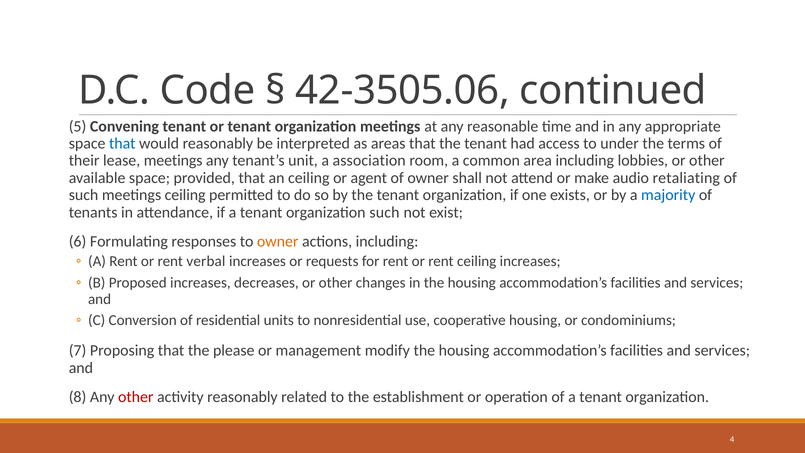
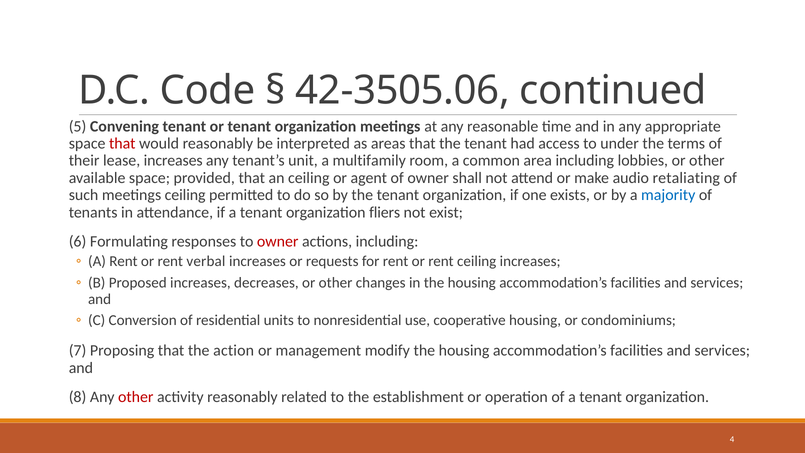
that at (122, 143) colour: blue -> red
lease meetings: meetings -> increases
association: association -> multifamily
organization such: such -> fliers
owner at (278, 241) colour: orange -> red
please: please -> action
